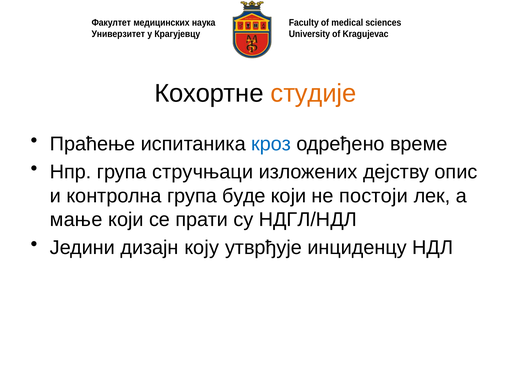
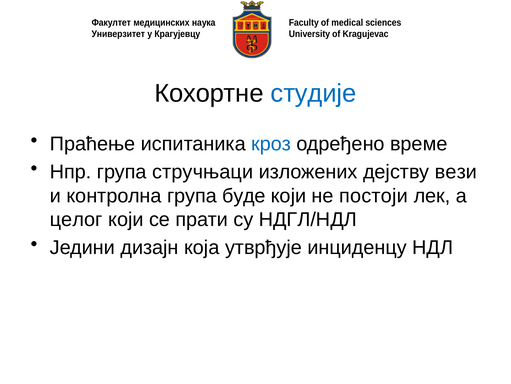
студије colour: orange -> blue
опис: опис -> вези
мање: мање -> целог
коју: коју -> која
